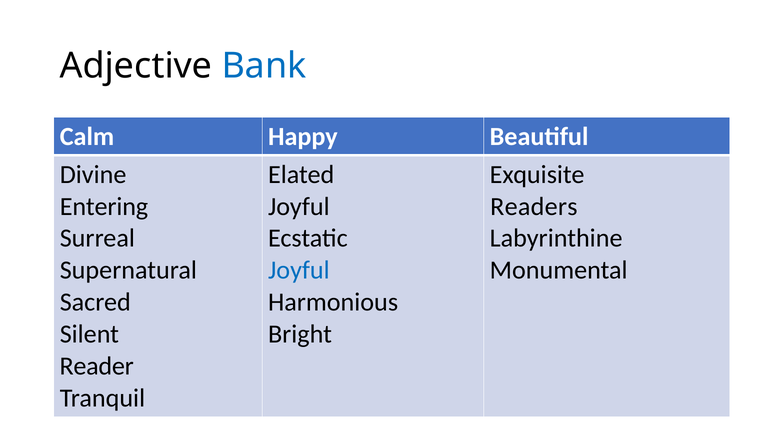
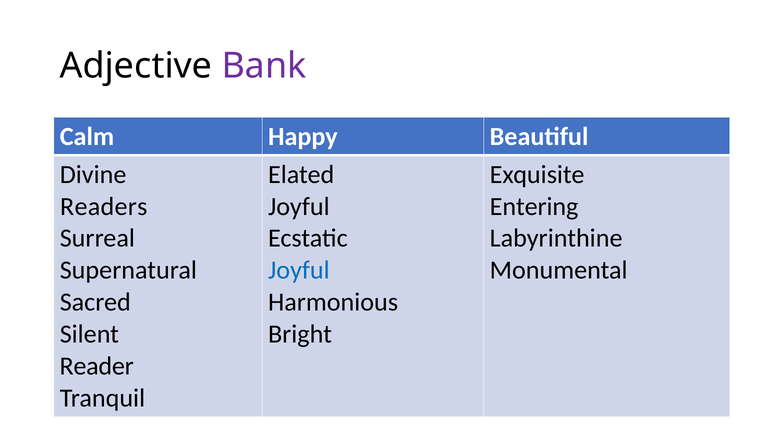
Bank colour: blue -> purple
Entering: Entering -> Readers
Readers: Readers -> Entering
